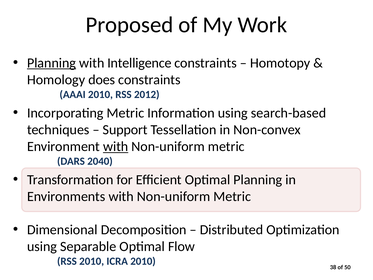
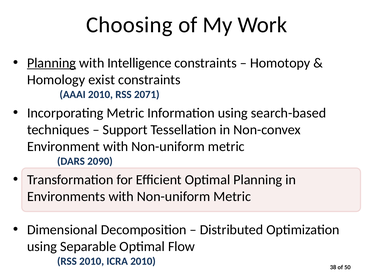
Proposed: Proposed -> Choosing
does: does -> exist
2012: 2012 -> 2071
with at (116, 146) underline: present -> none
2040: 2040 -> 2090
